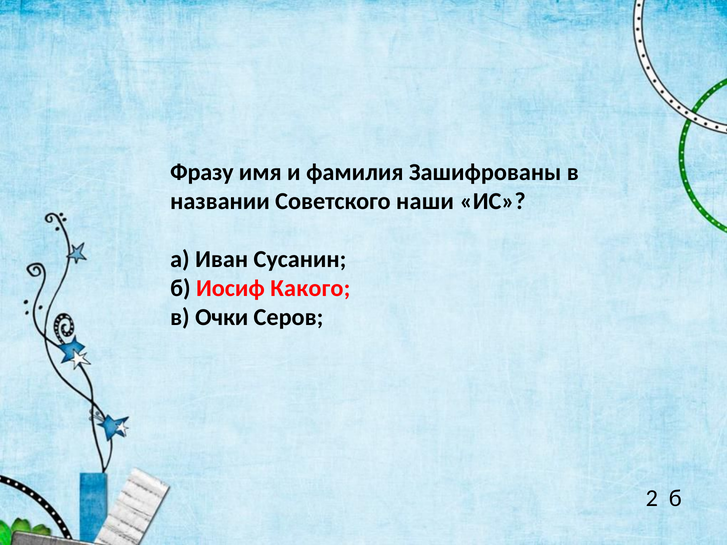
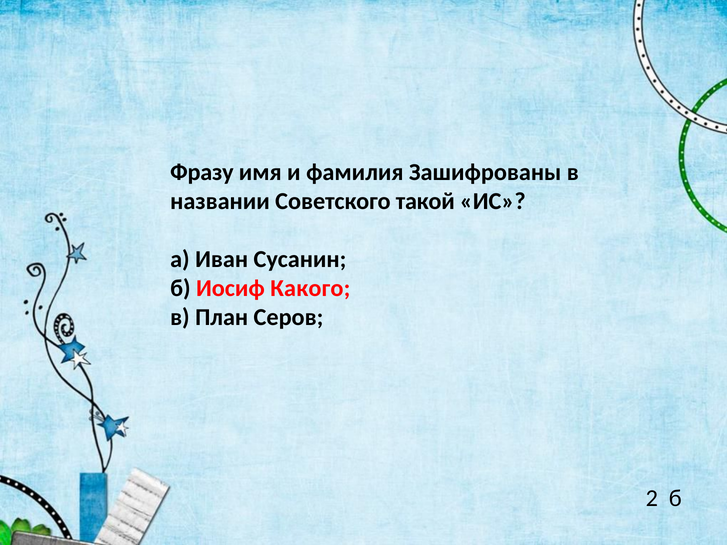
наши: наши -> такой
Очки: Очки -> План
